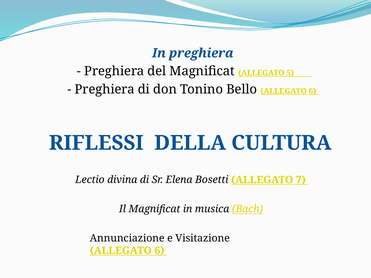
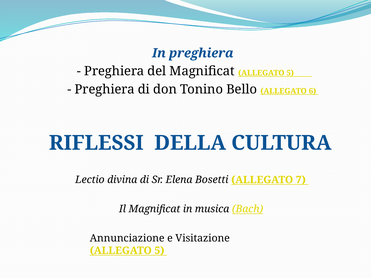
6 at (159, 251): 6 -> 5
